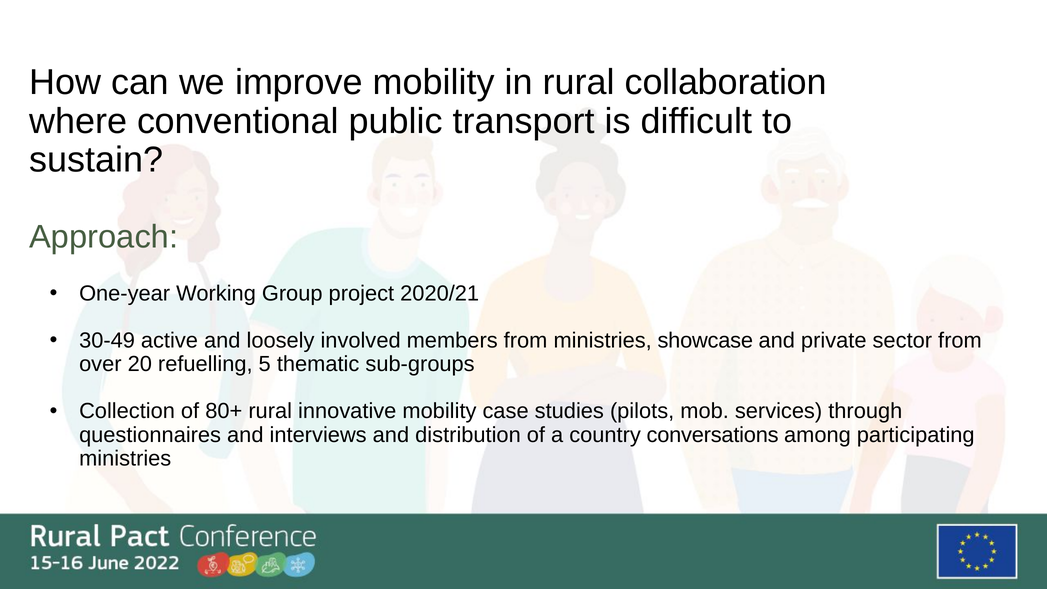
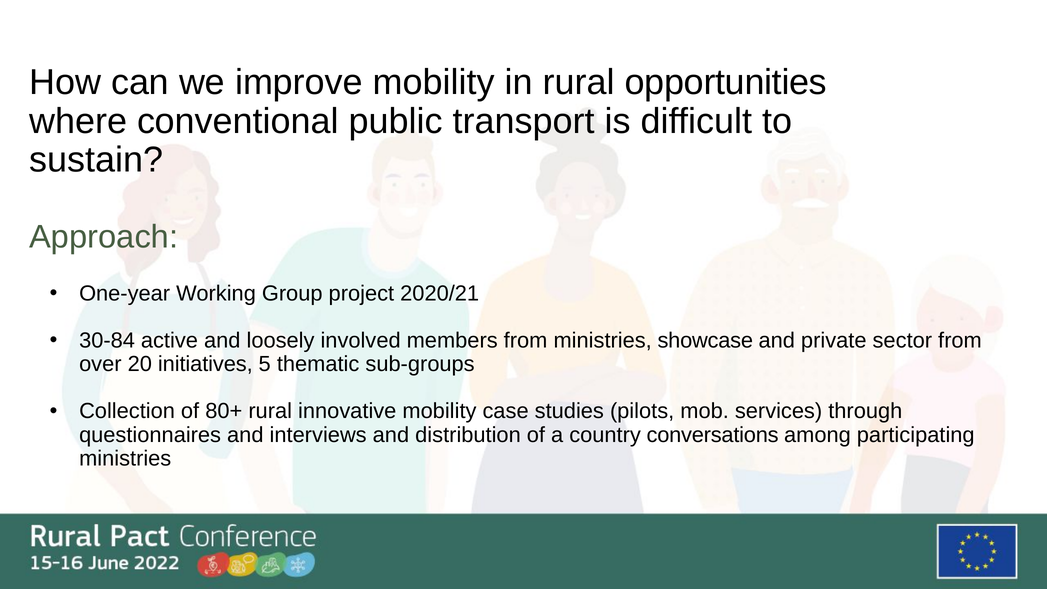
collaboration: collaboration -> opportunities
30-49: 30-49 -> 30-84
refuelling: refuelling -> initiatives
